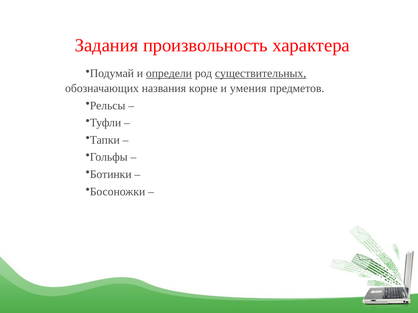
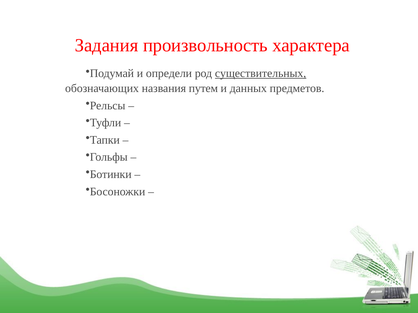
определи underline: present -> none
корне: корне -> путем
умения: умения -> данных
